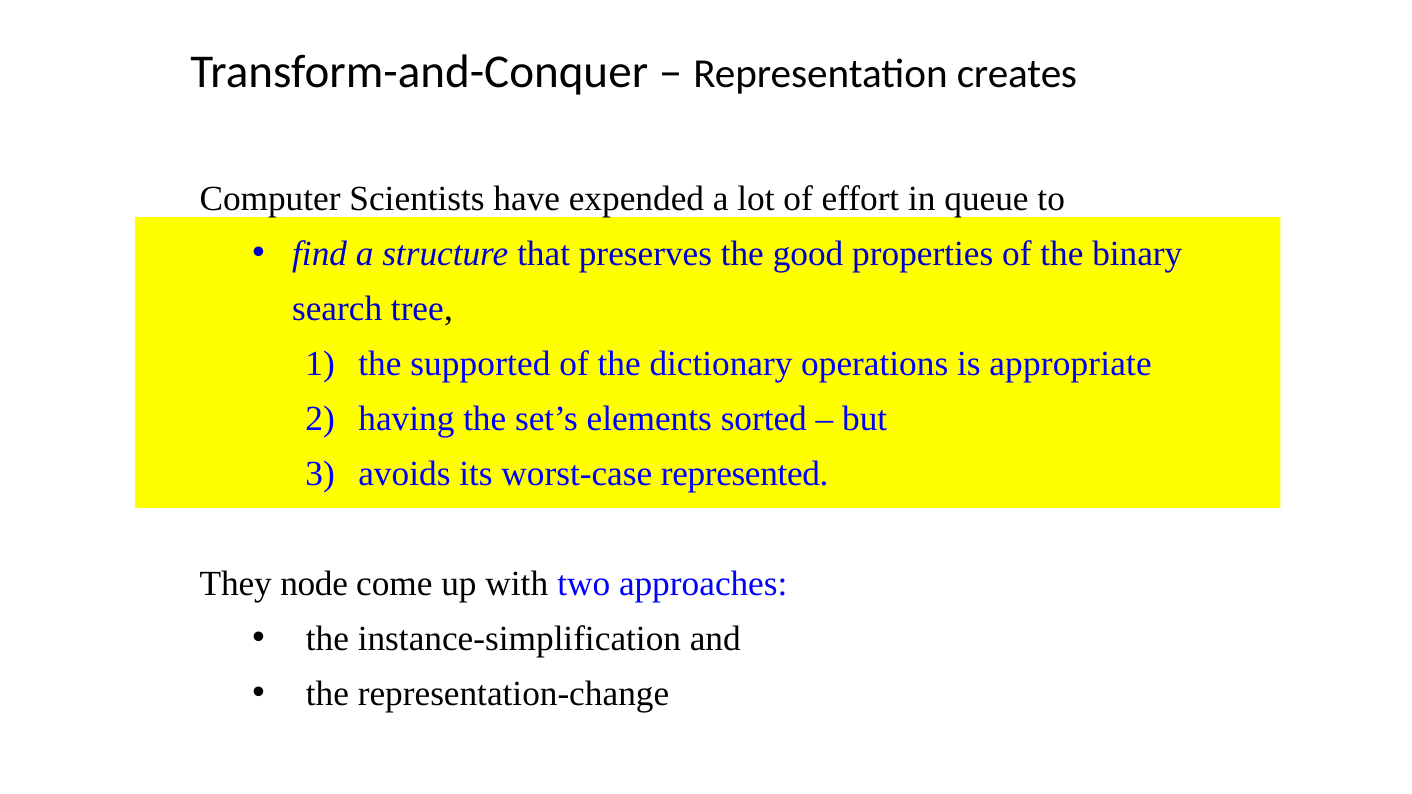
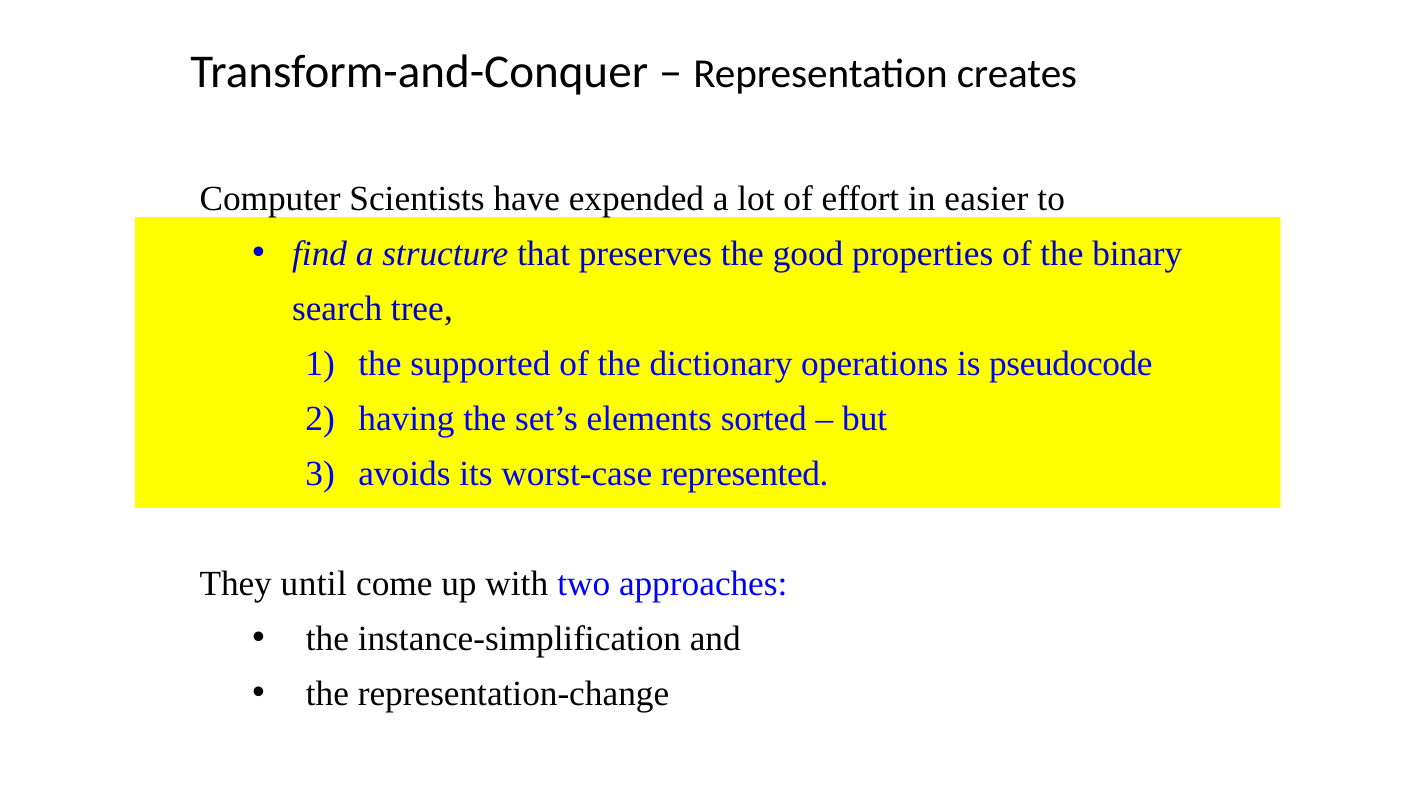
queue: queue -> easier
appropriate: appropriate -> pseudocode
node: node -> until
